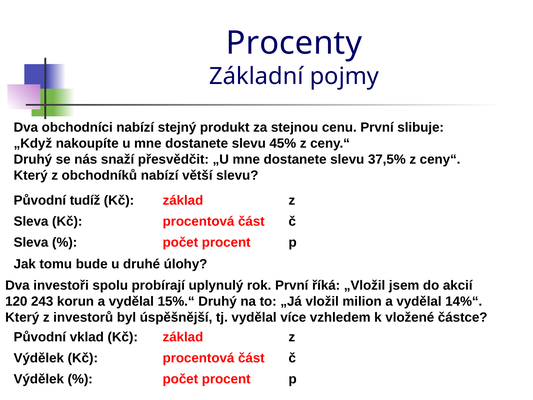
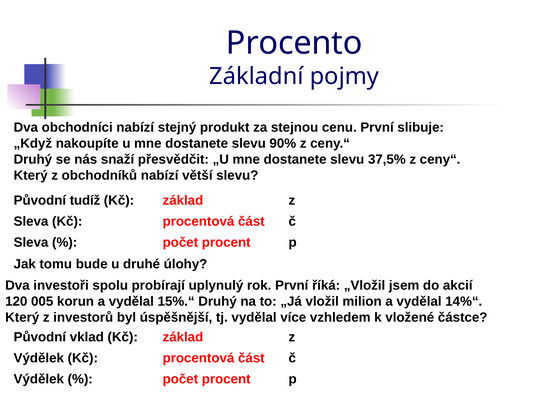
Procenty: Procenty -> Procento
45%: 45% -> 90%
243: 243 -> 005
